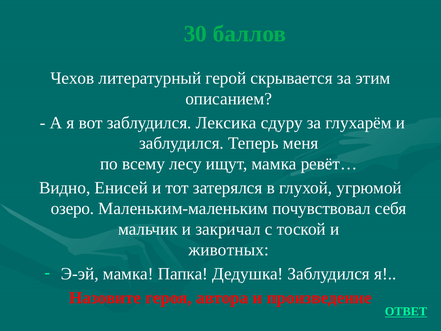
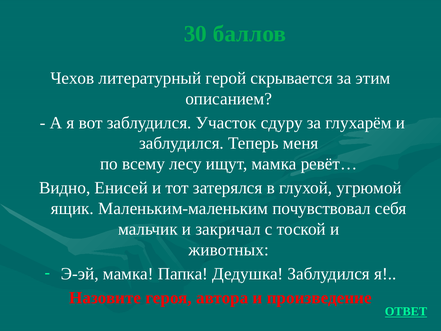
Лексика: Лексика -> Участок
озеро: озеро -> ящик
